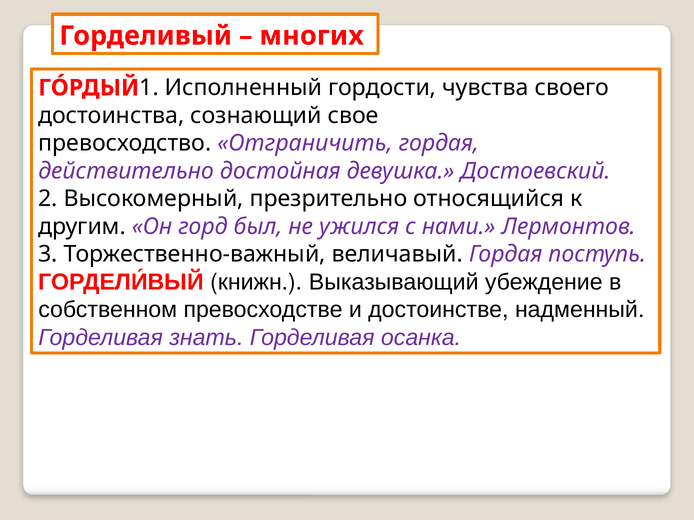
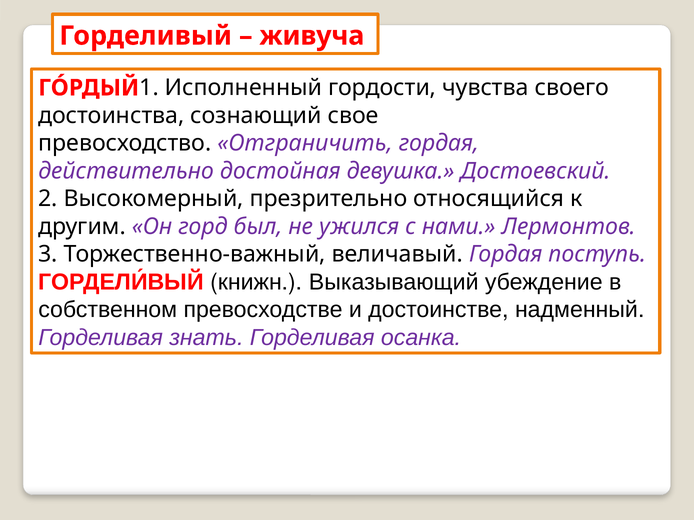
многих: многих -> живуча
